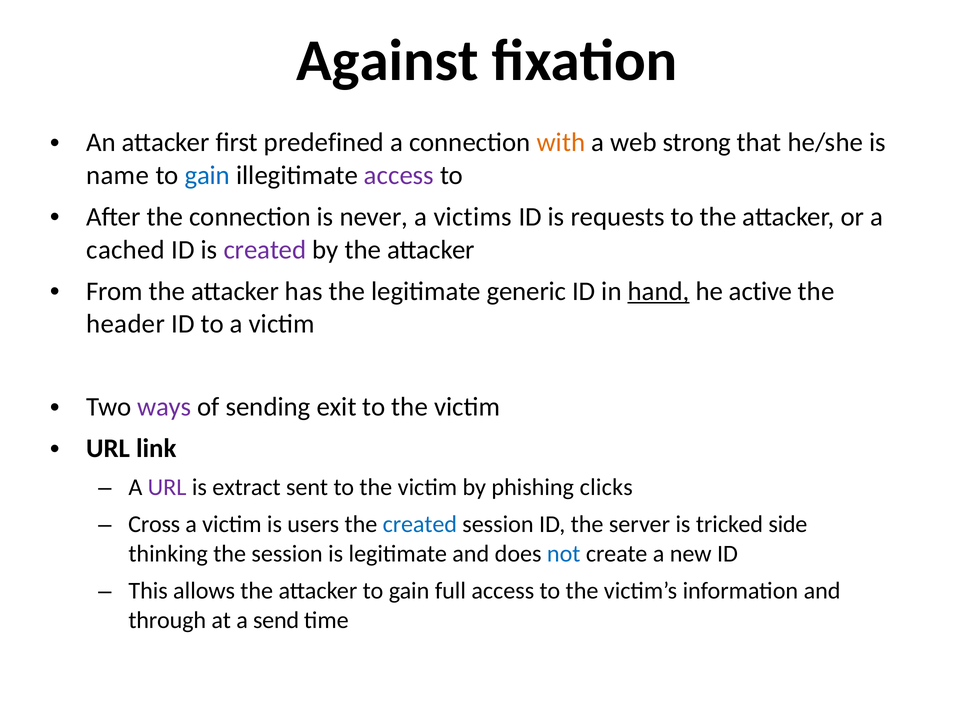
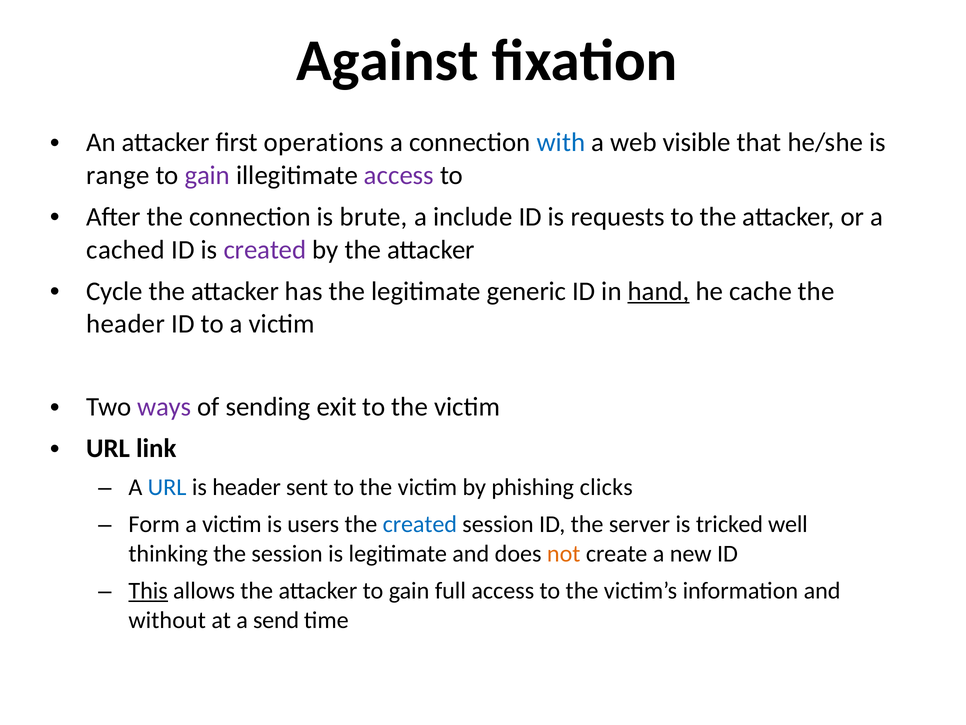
predefined: predefined -> operations
with colour: orange -> blue
strong: strong -> visible
name: name -> range
gain at (207, 175) colour: blue -> purple
never: never -> brute
victims: victims -> include
From: From -> Cycle
active: active -> cache
URL at (167, 487) colour: purple -> blue
is extract: extract -> header
Cross: Cross -> Form
side: side -> well
not colour: blue -> orange
This underline: none -> present
through: through -> without
